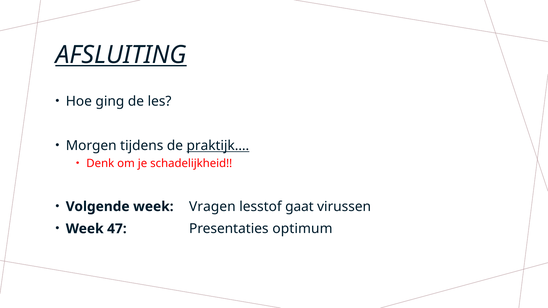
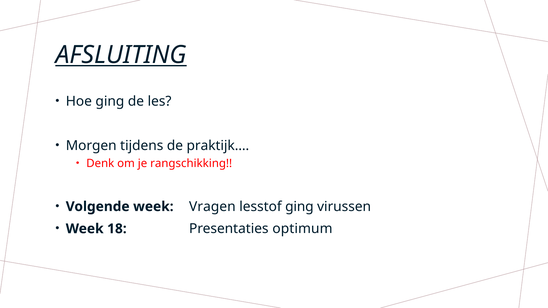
praktijk… underline: present -> none
schadelijkheid: schadelijkheid -> rangschikking
lesstof gaat: gaat -> ging
47: 47 -> 18
